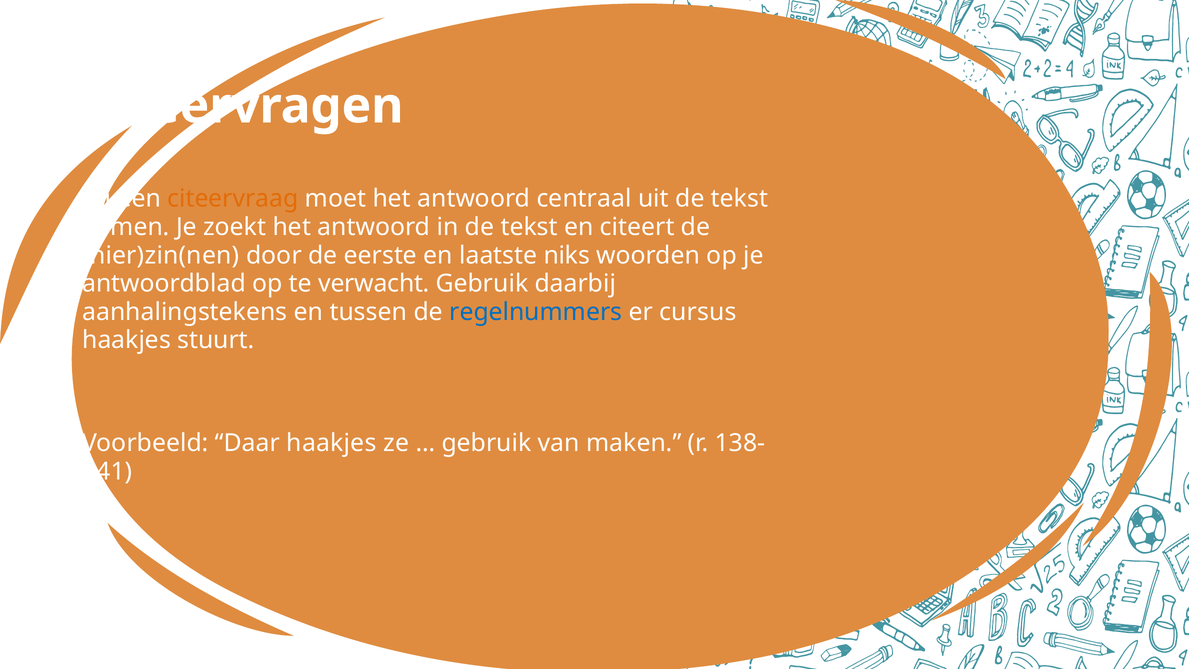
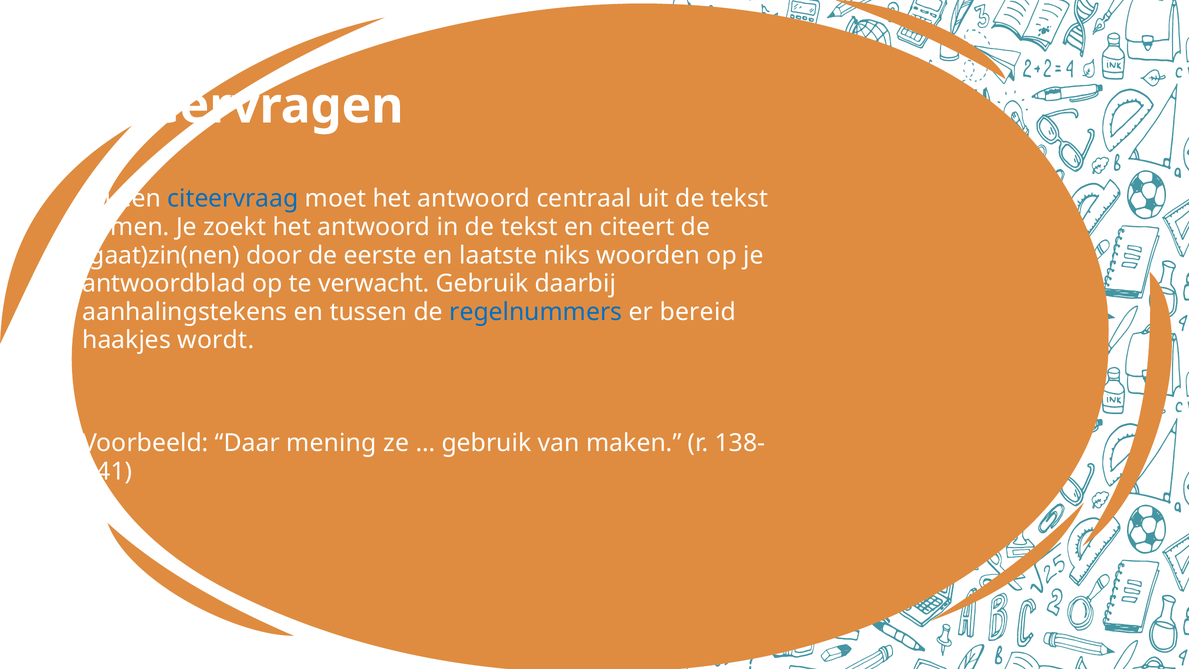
citeervraag colour: orange -> blue
hier)zin(nen: hier)zin(nen -> gaat)zin(nen
cursus: cursus -> bereid
stuurt: stuurt -> wordt
Daar haakjes: haakjes -> mening
